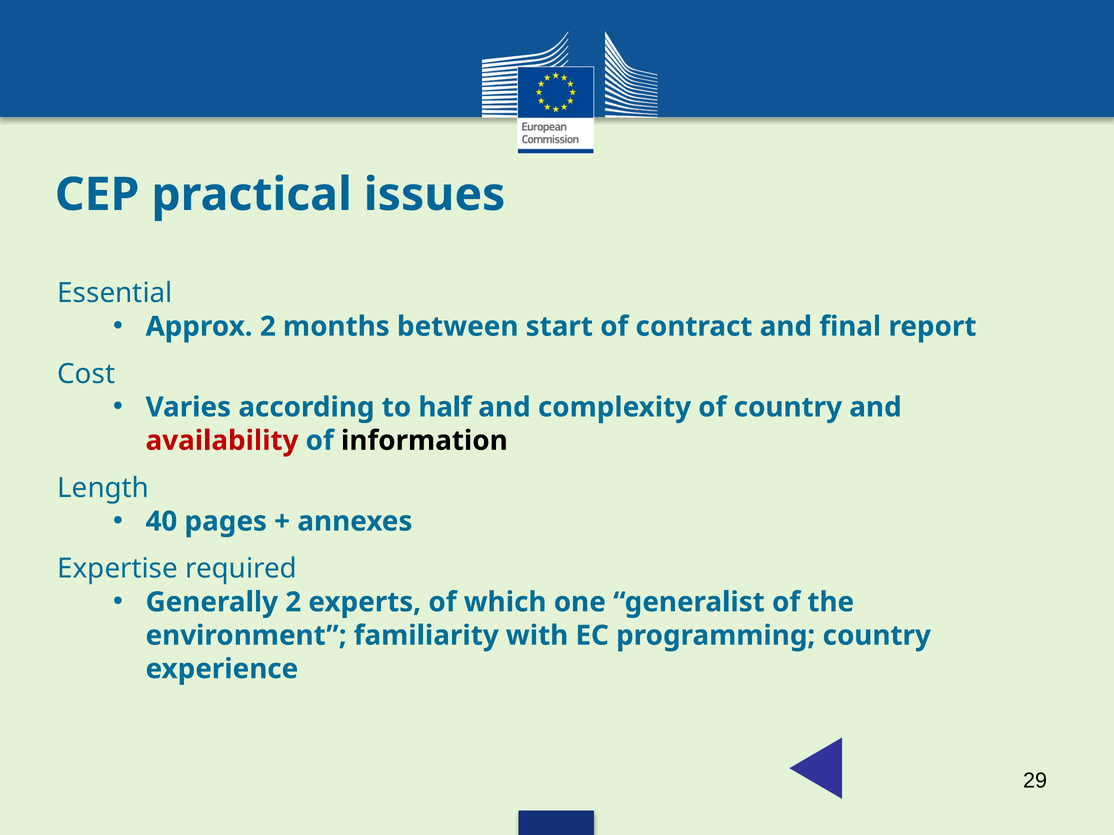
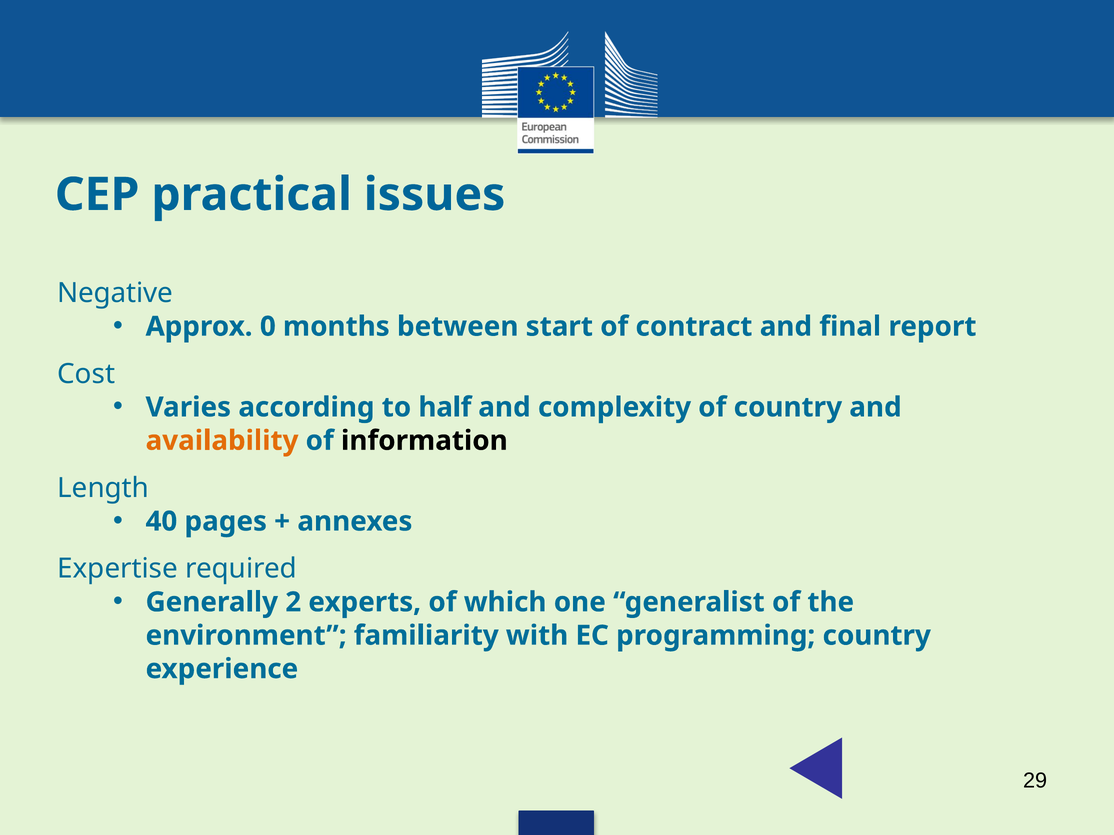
Essential: Essential -> Negative
Approx 2: 2 -> 0
availability colour: red -> orange
